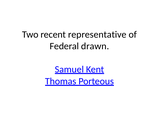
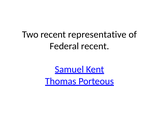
Federal drawn: drawn -> recent
